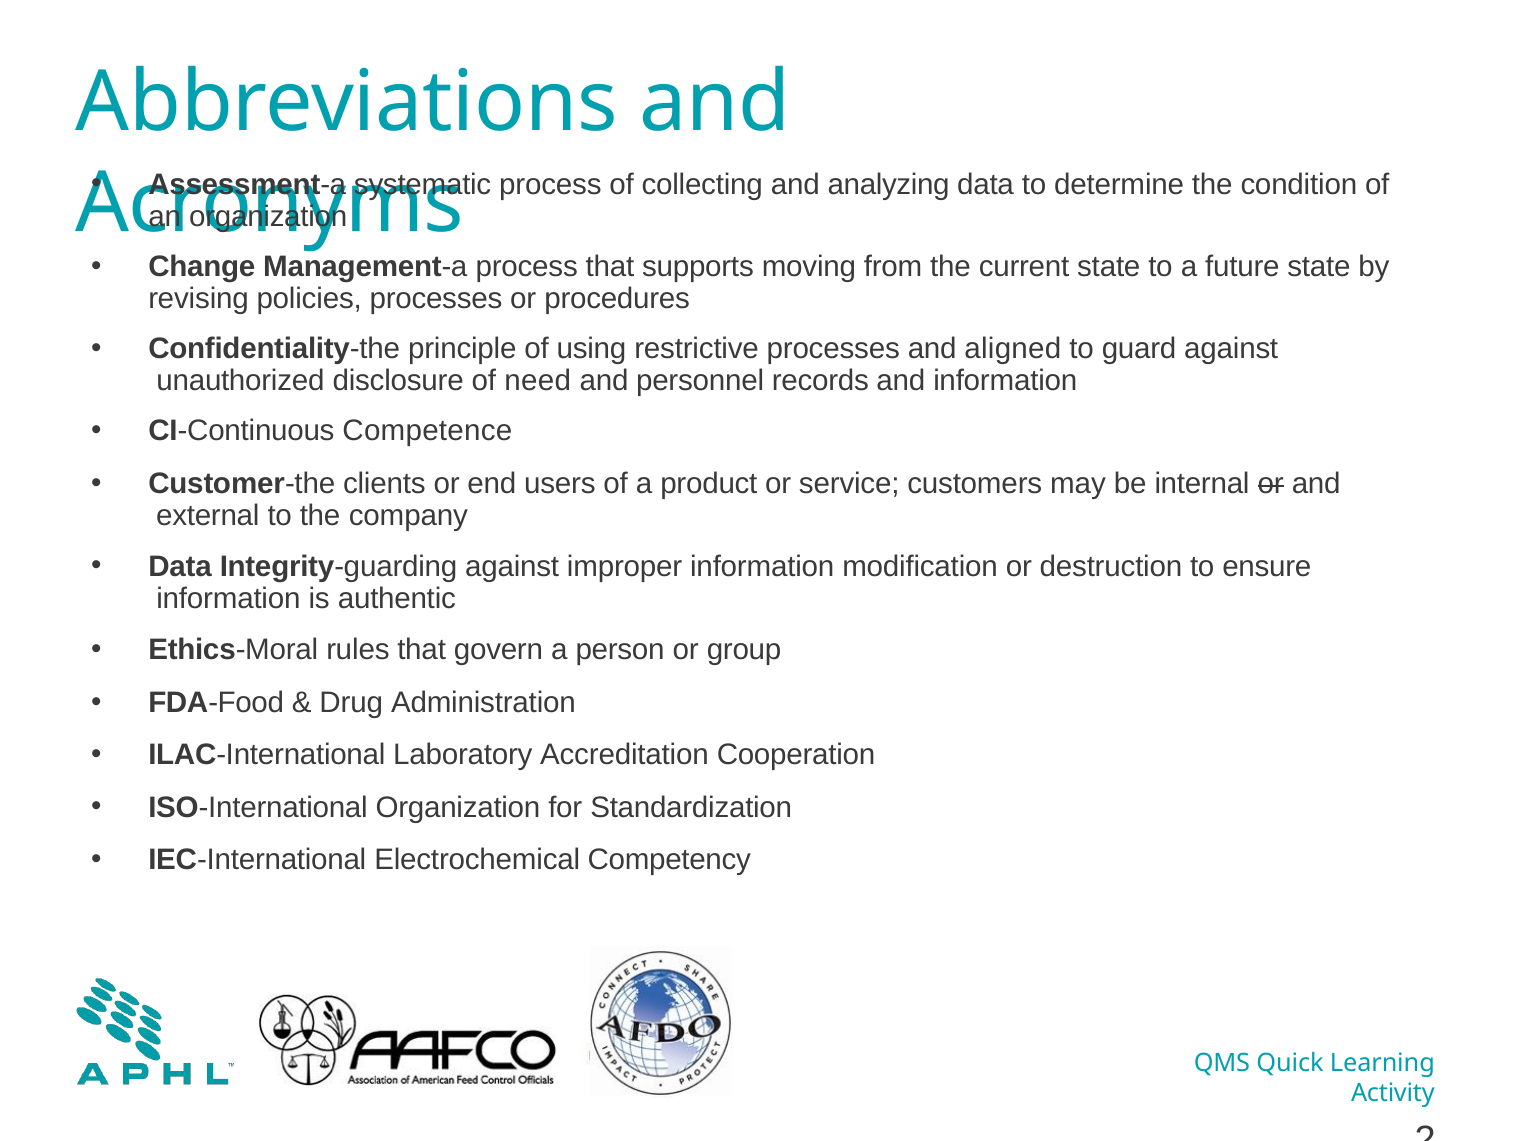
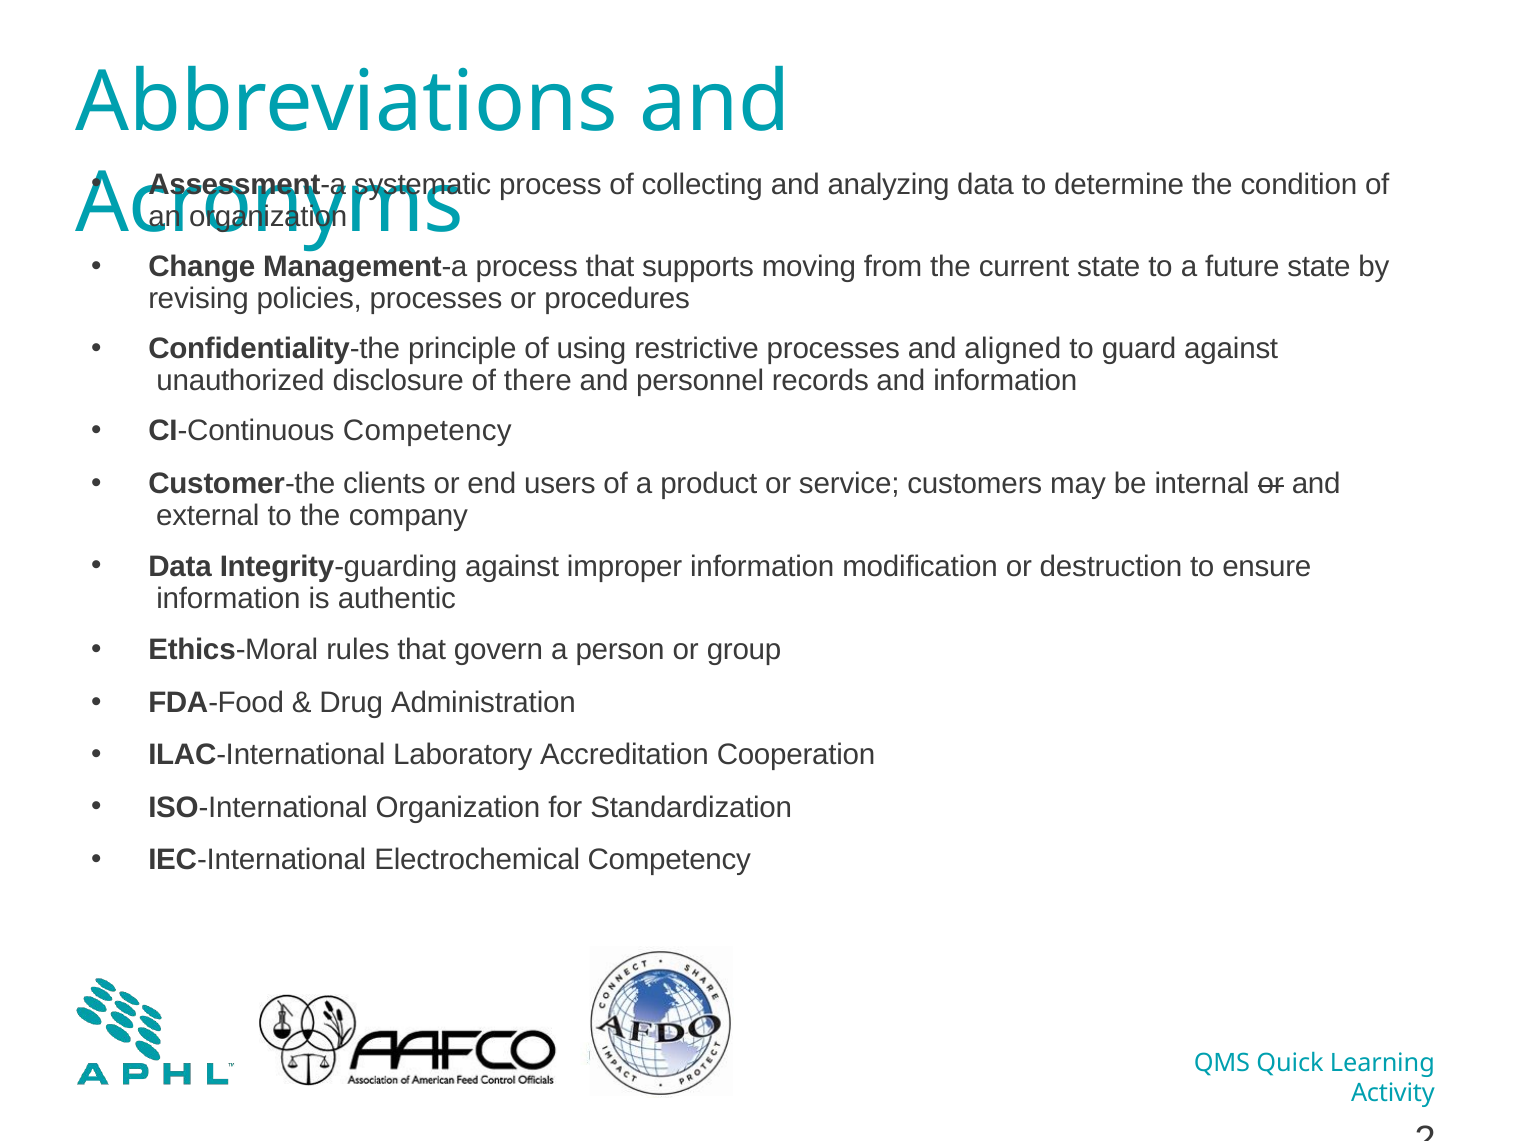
need: need -> there
CI-Continuous Competence: Competence -> Competency
